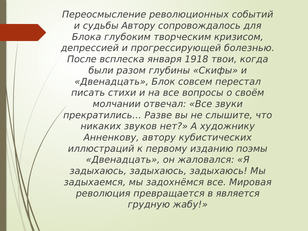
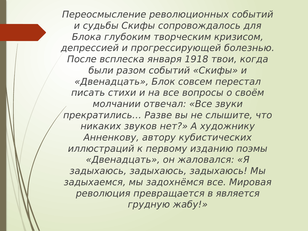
судьбы Автору: Автору -> Скифы
разом глубины: глубины -> событий
